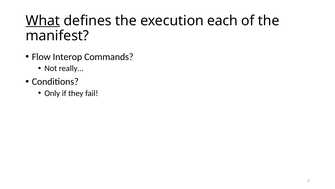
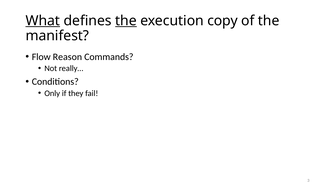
the at (126, 21) underline: none -> present
each: each -> copy
Interop: Interop -> Reason
